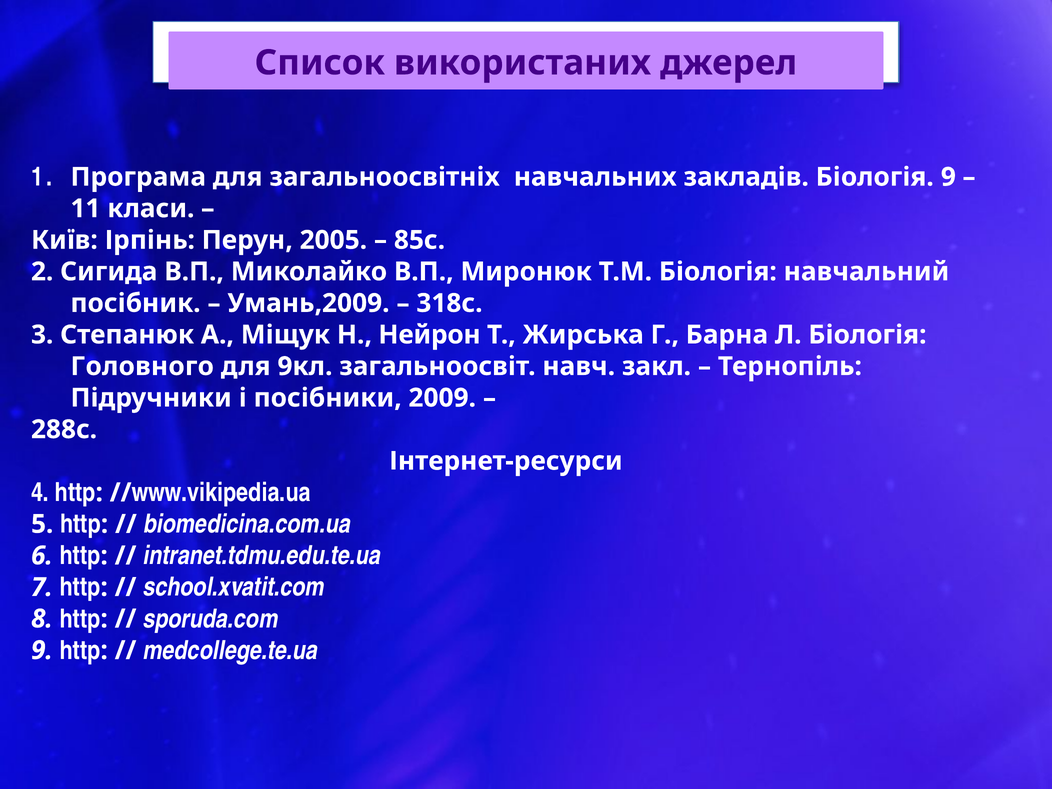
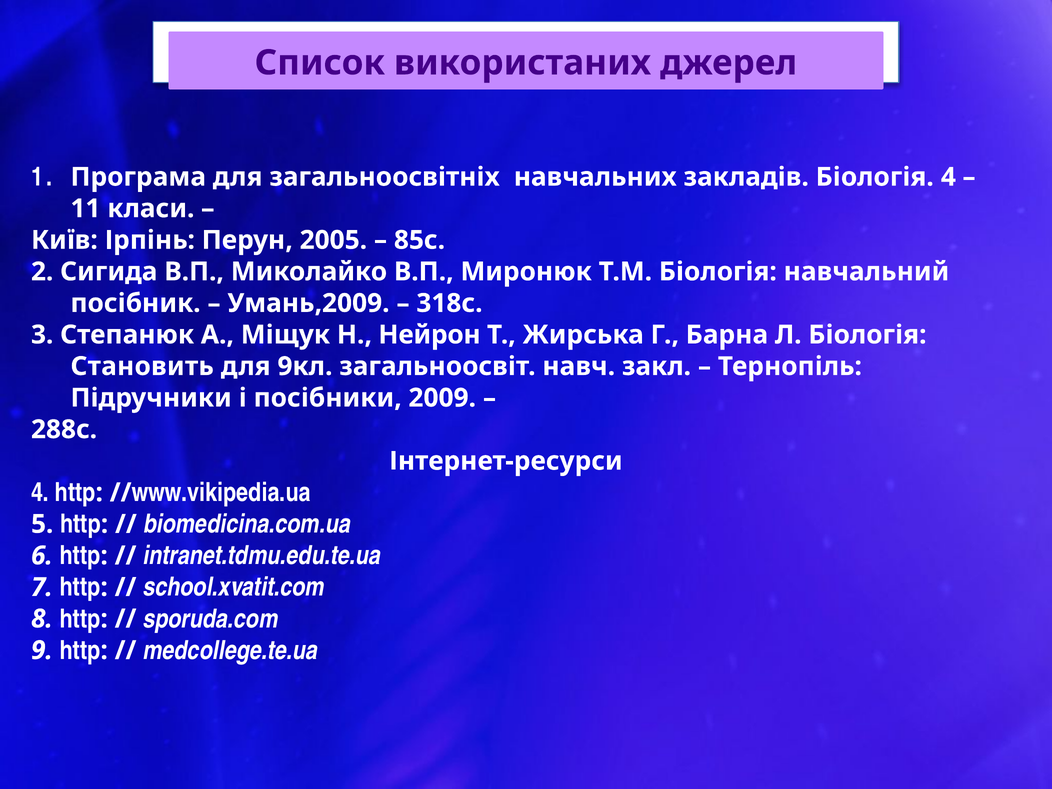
Біологія 9: 9 -> 4
Головного: Головного -> Становить
